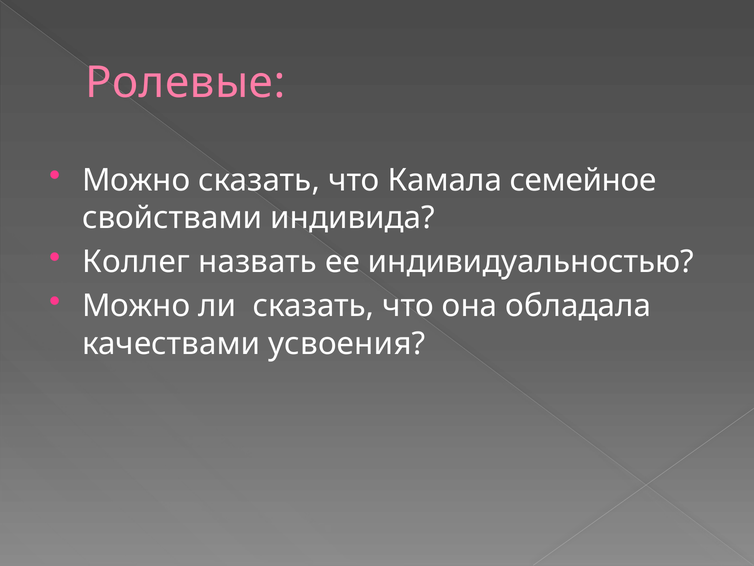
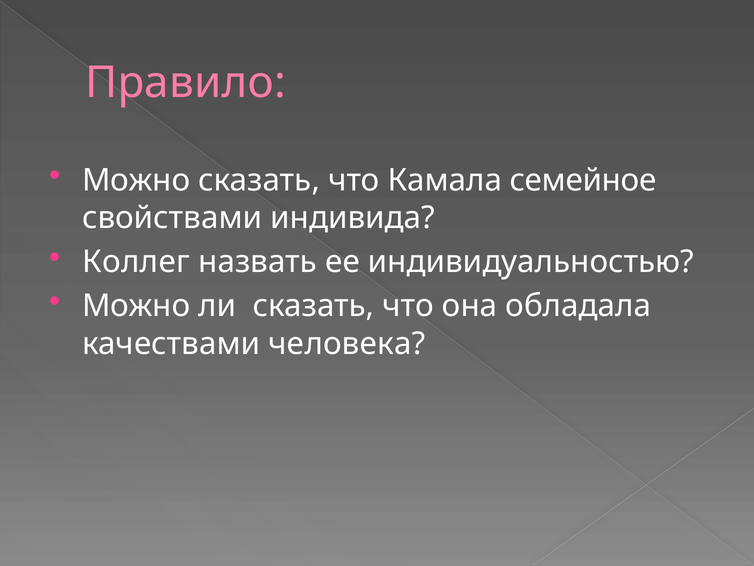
Ролевые: Ролевые -> Правило
усвоения: усвоения -> человека
